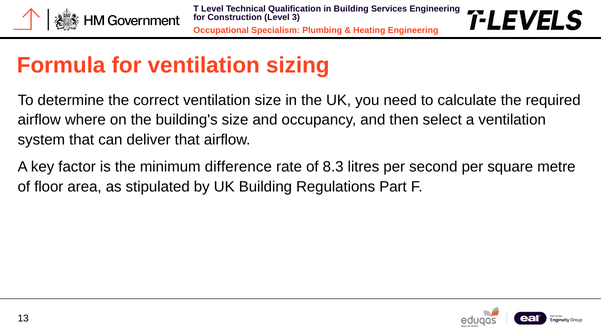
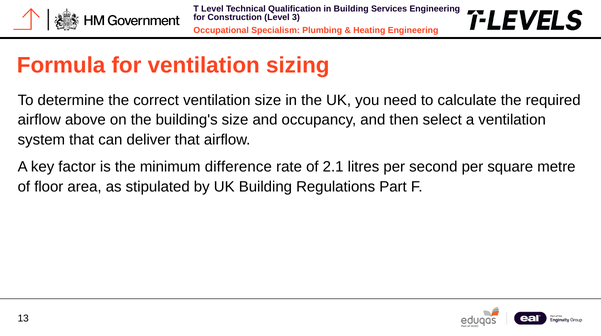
where: where -> above
8.3: 8.3 -> 2.1
